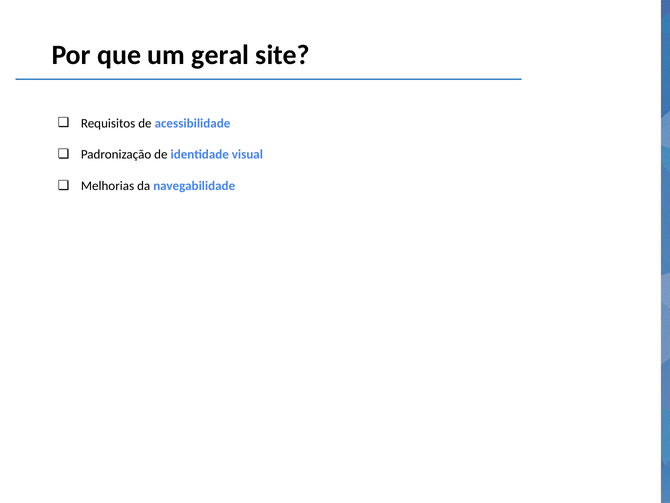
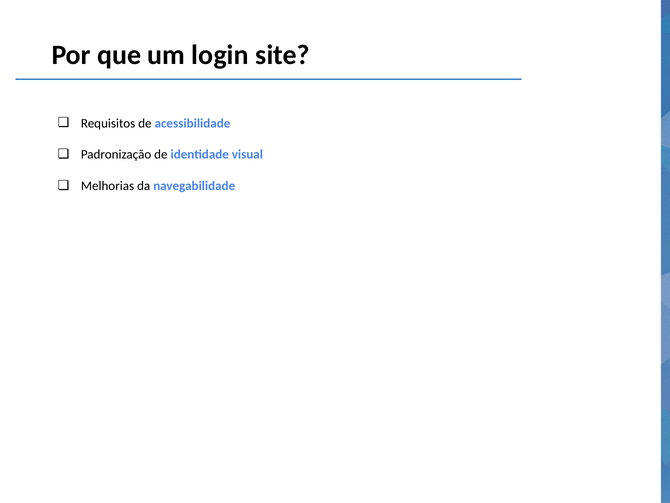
geral: geral -> login
